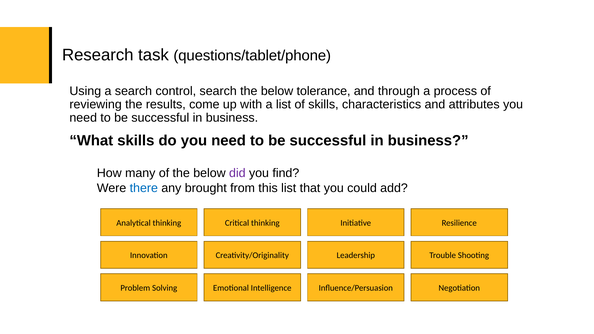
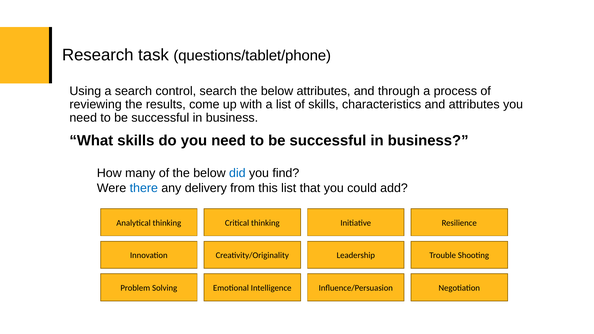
below tolerance: tolerance -> attributes
did colour: purple -> blue
brought: brought -> delivery
